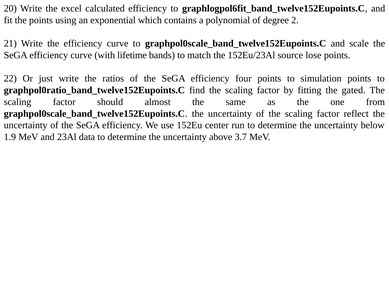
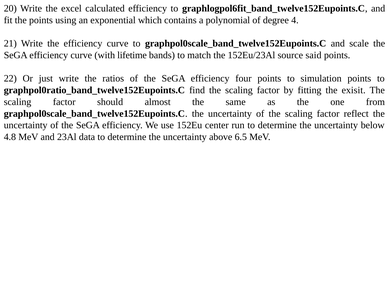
2: 2 -> 4
lose: lose -> said
gated: gated -> exisit
1.9: 1.9 -> 4.8
3.7: 3.7 -> 6.5
